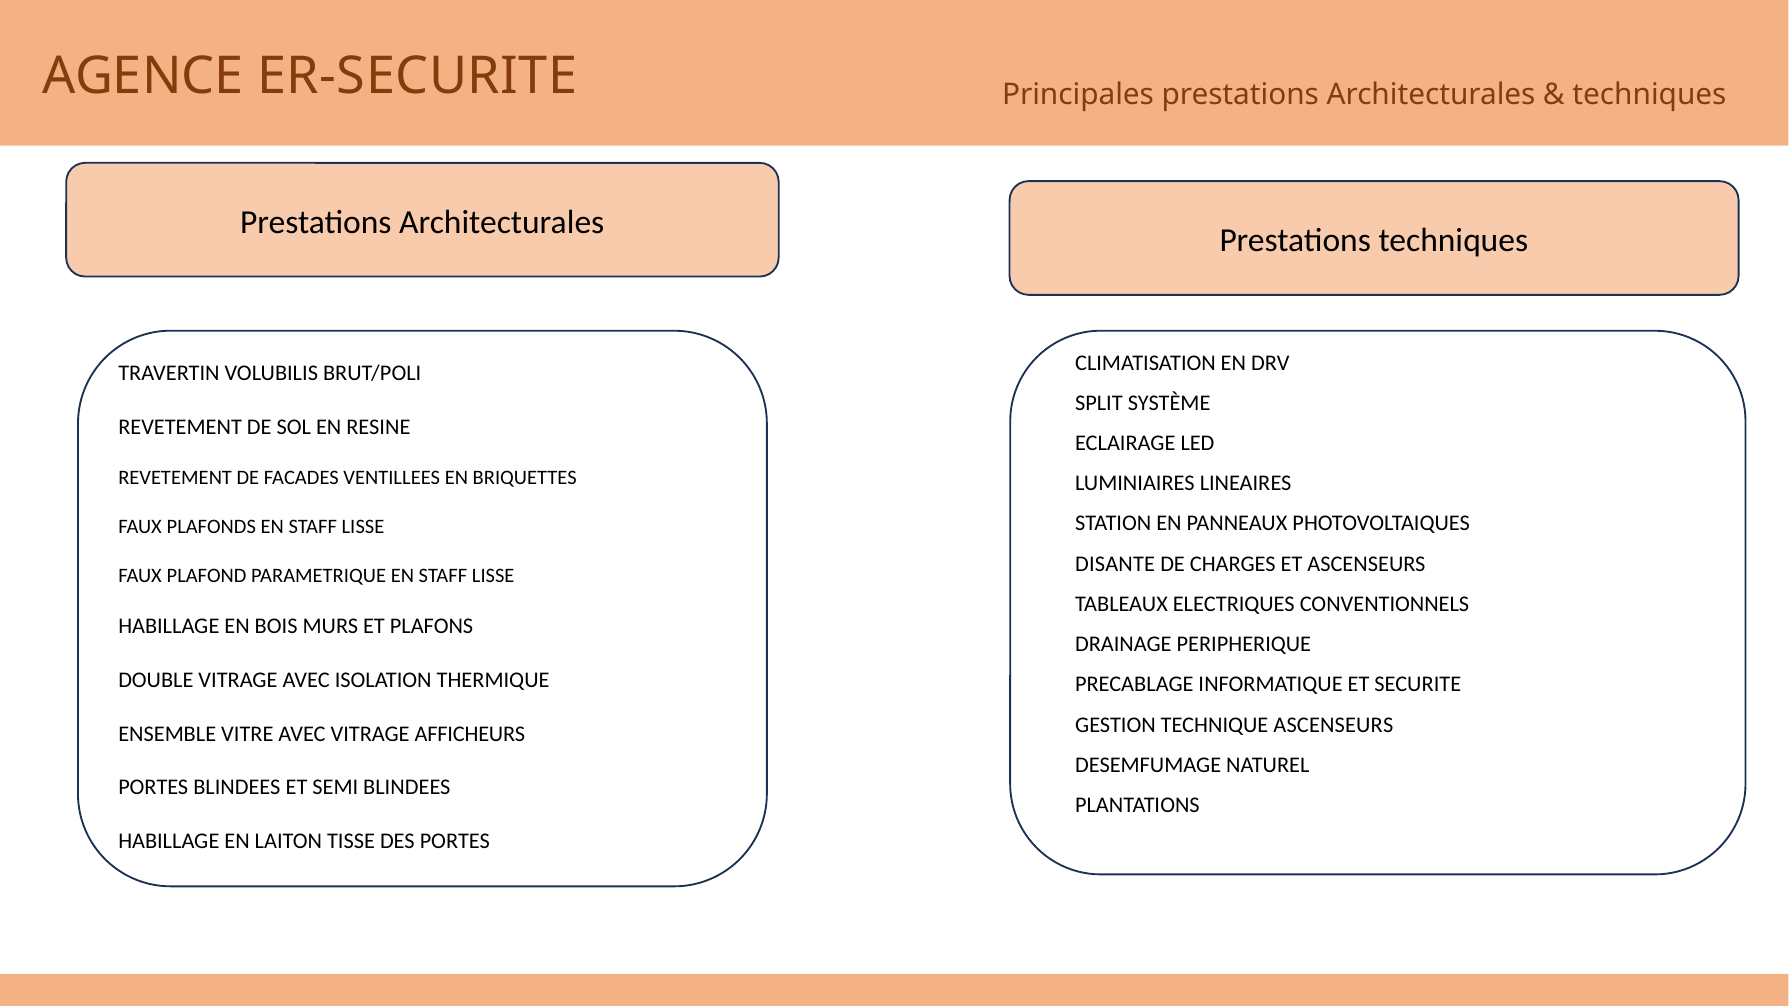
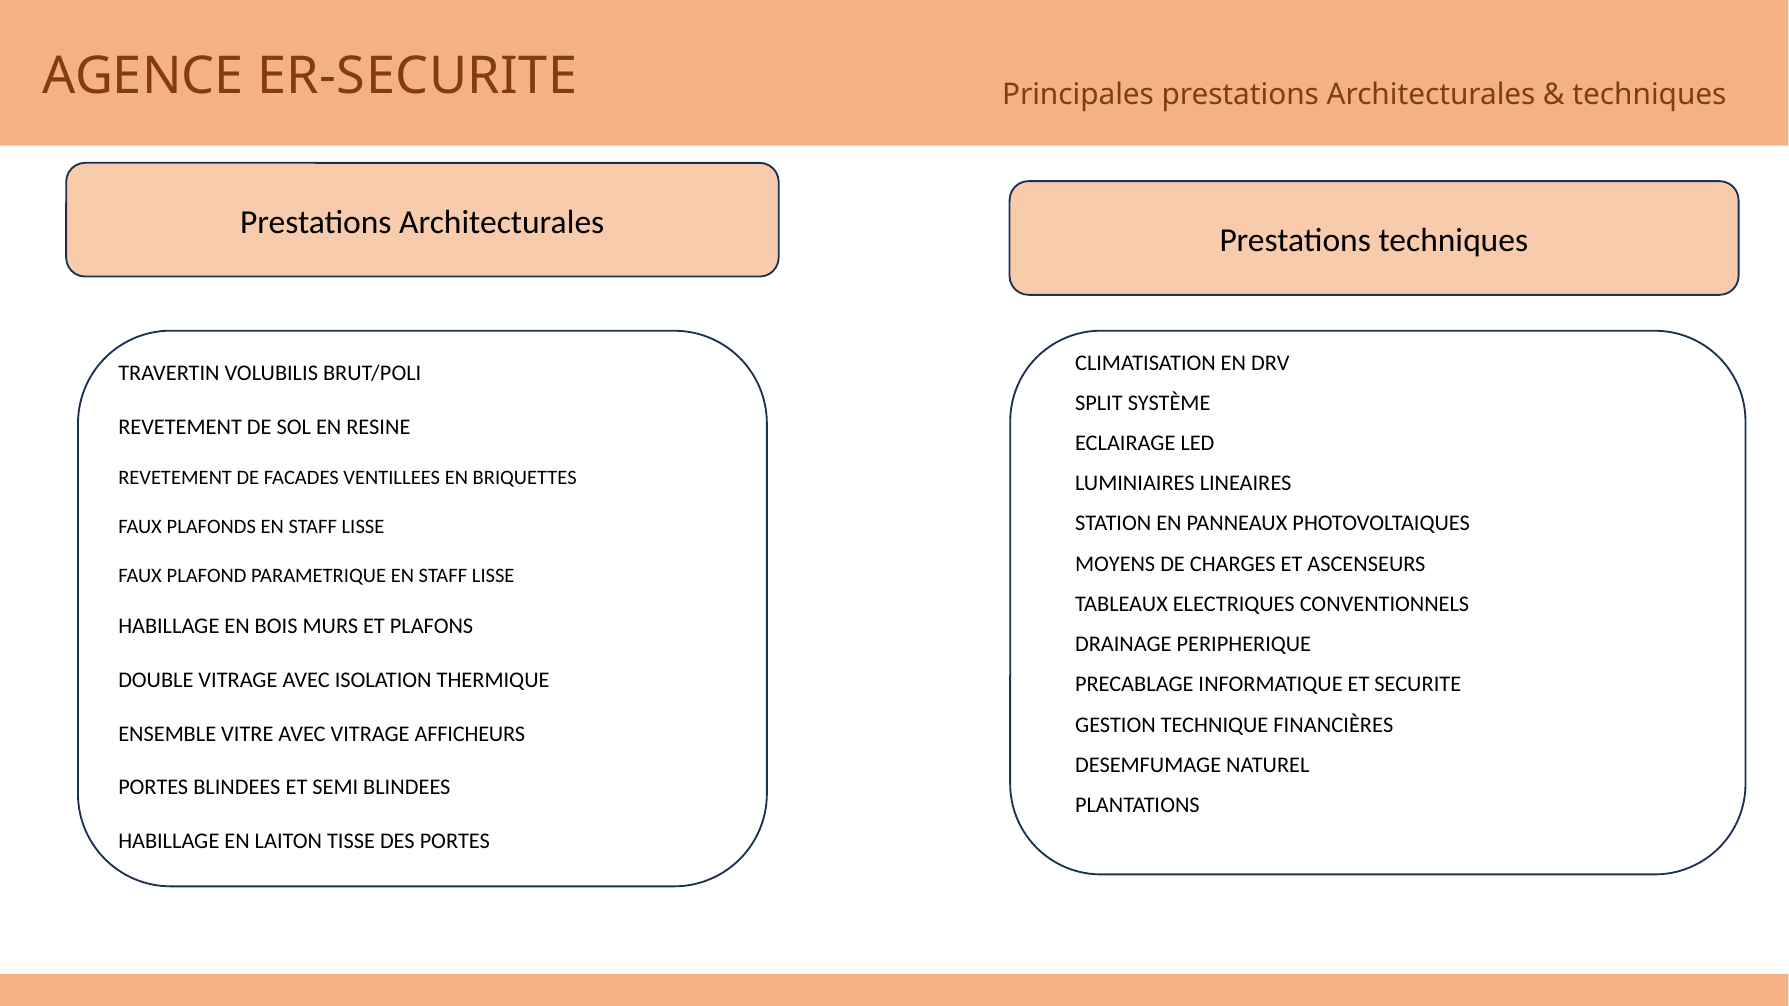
DISANTE: DISANTE -> MOYENS
TECHNIQUE ASCENSEURS: ASCENSEURS -> FINANCIÈRES
